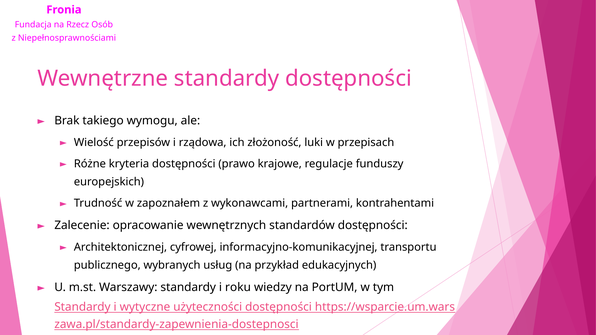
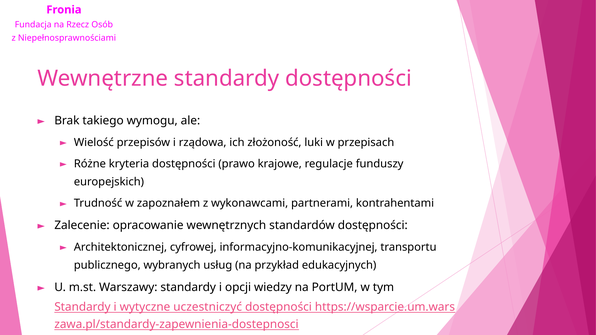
roku: roku -> opcji
użyteczności: użyteczności -> uczestniczyć
